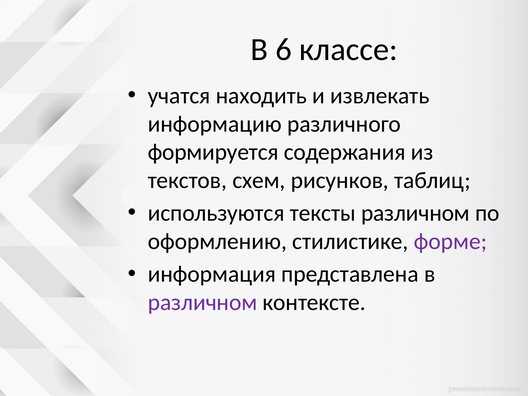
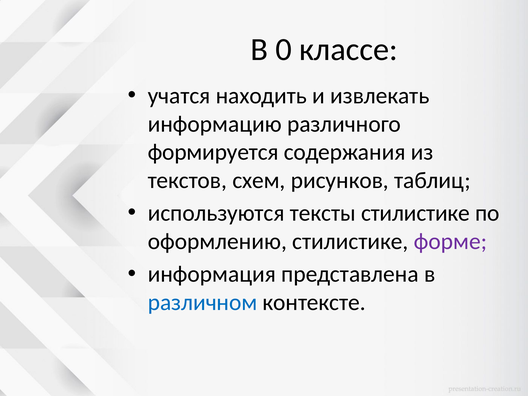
6: 6 -> 0
тексты различном: различном -> стилистике
различном at (203, 302) colour: purple -> blue
